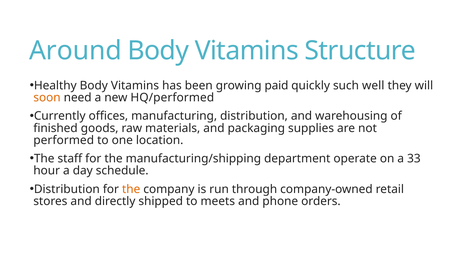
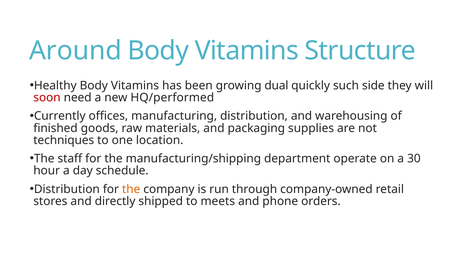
paid: paid -> dual
well: well -> side
soon colour: orange -> red
performed: performed -> techniques
33: 33 -> 30
